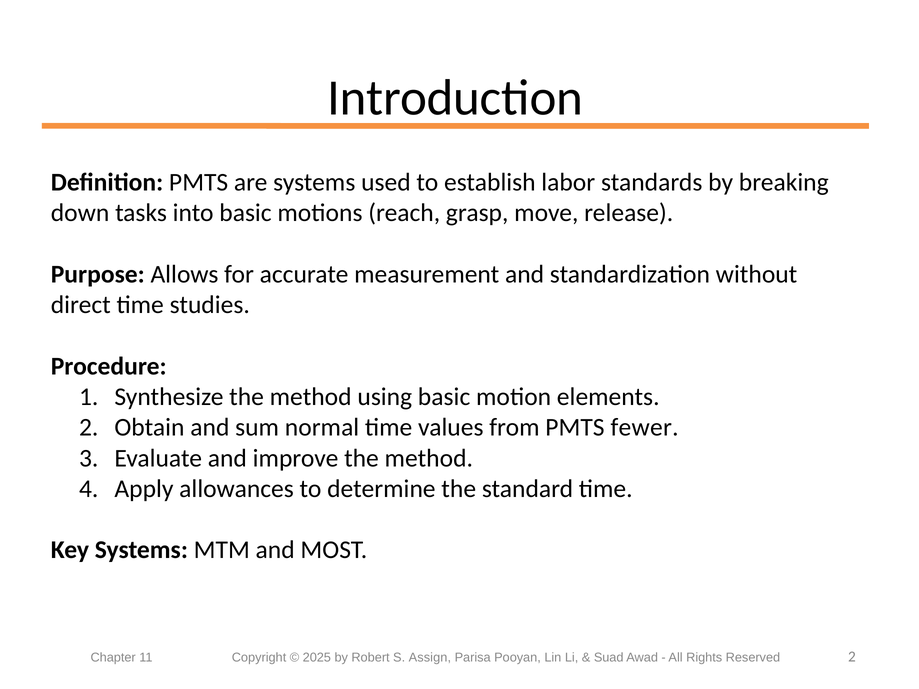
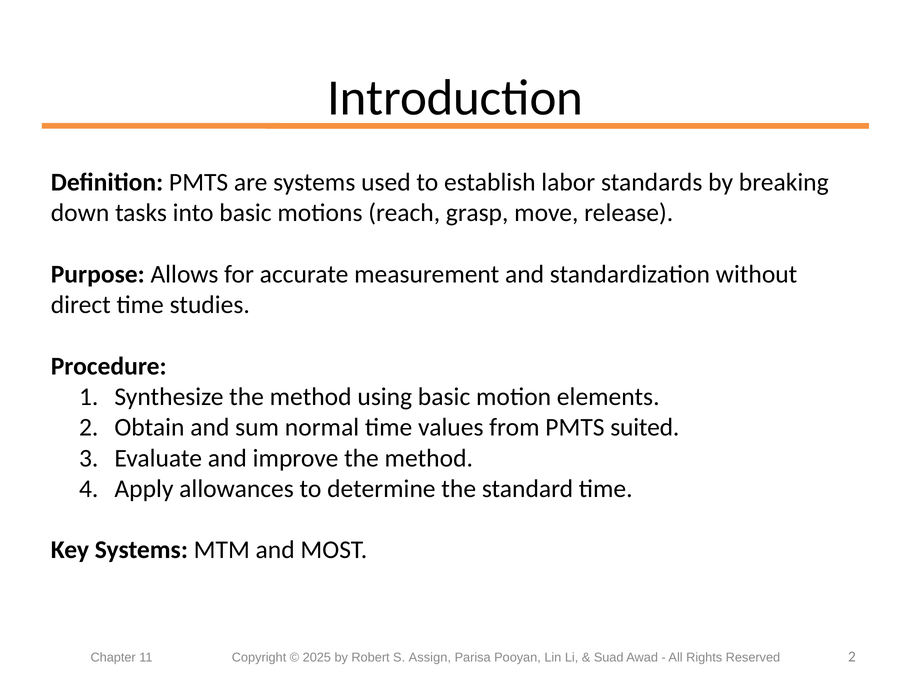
fewer: fewer -> suited
